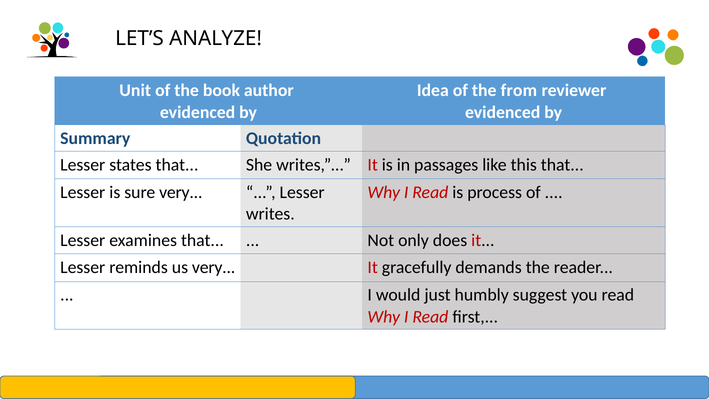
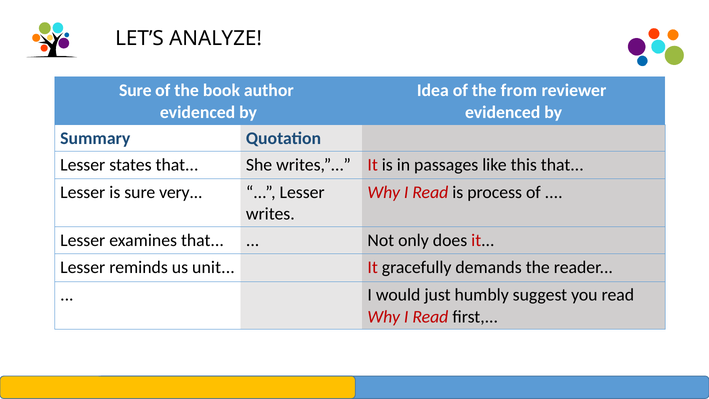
Unit at (135, 90): Unit -> Sure
us very: very -> unit
